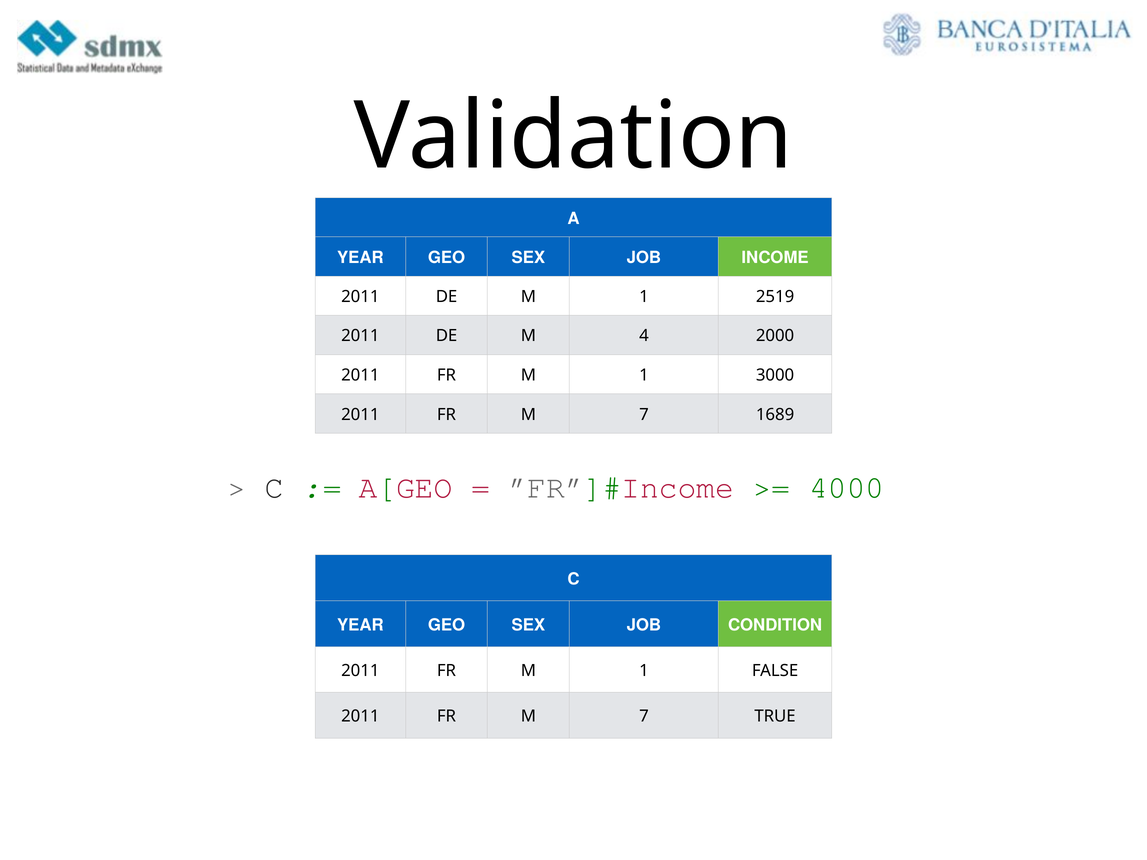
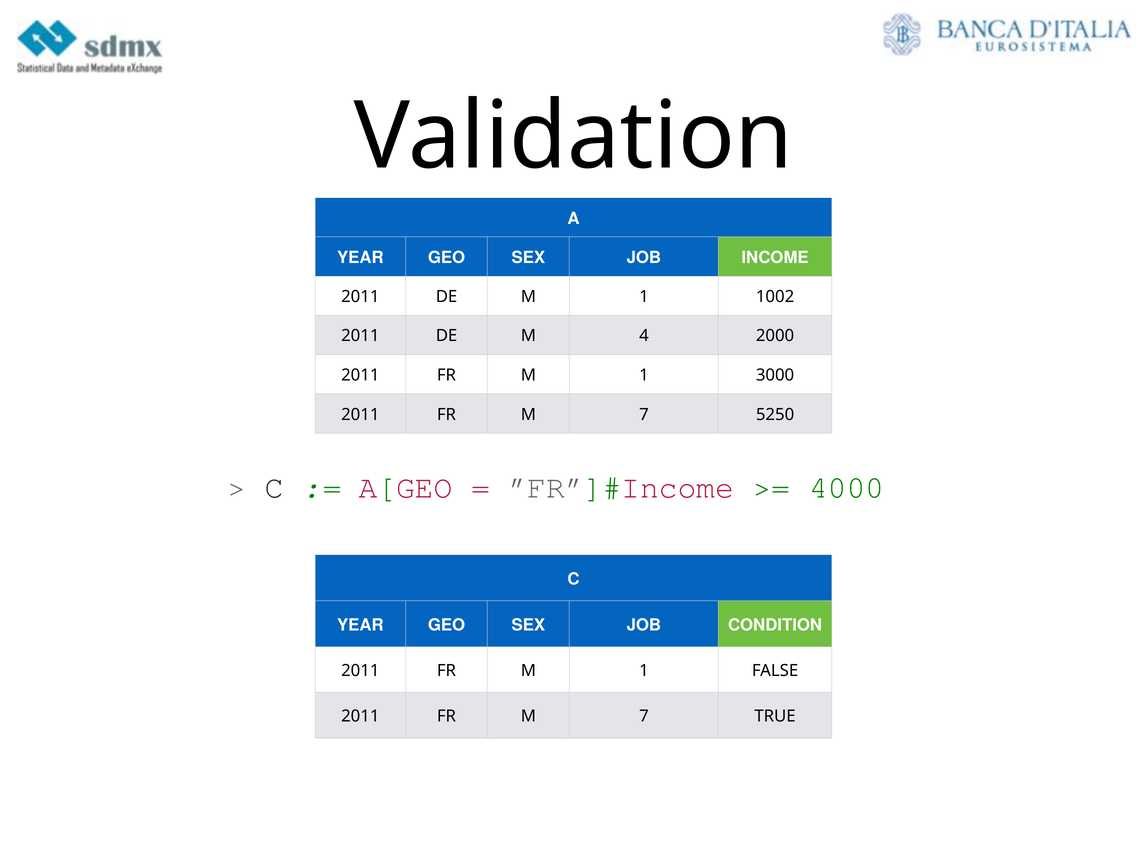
2519: 2519 -> 1002
1689: 1689 -> 5250
